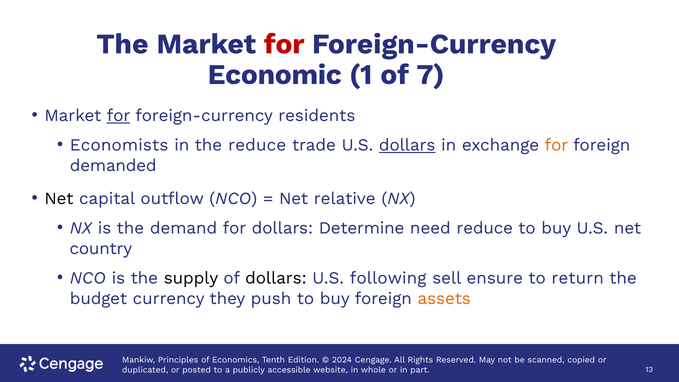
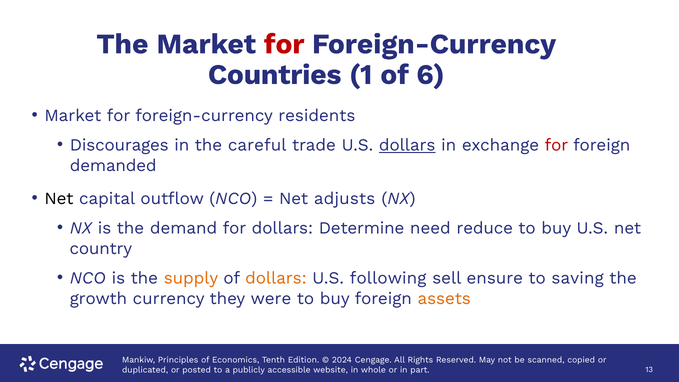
Economic: Economic -> Countries
7: 7 -> 6
for at (118, 116) underline: present -> none
Economists: Economists -> Discourages
the reduce: reduce -> careful
for at (556, 145) colour: orange -> red
relative: relative -> adjusts
supply colour: black -> orange
dollars at (276, 278) colour: black -> orange
return: return -> saving
budget: budget -> growth
push: push -> were
